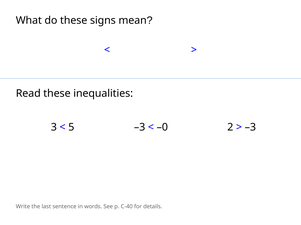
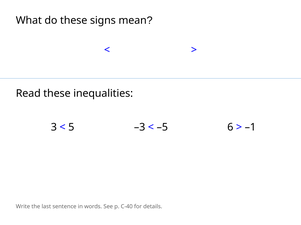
–0: –0 -> –5
2: 2 -> 6
–3 at (250, 128): –3 -> –1
